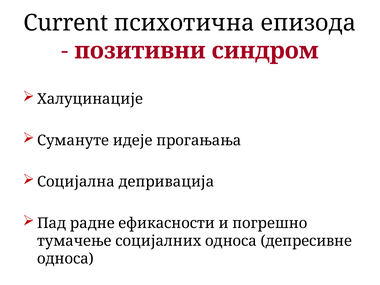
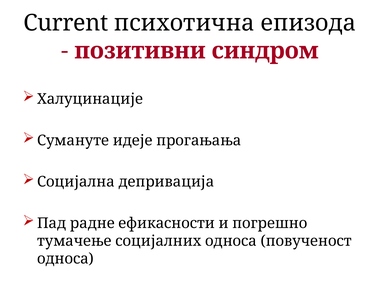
депресивне: депресивне -> повученост
